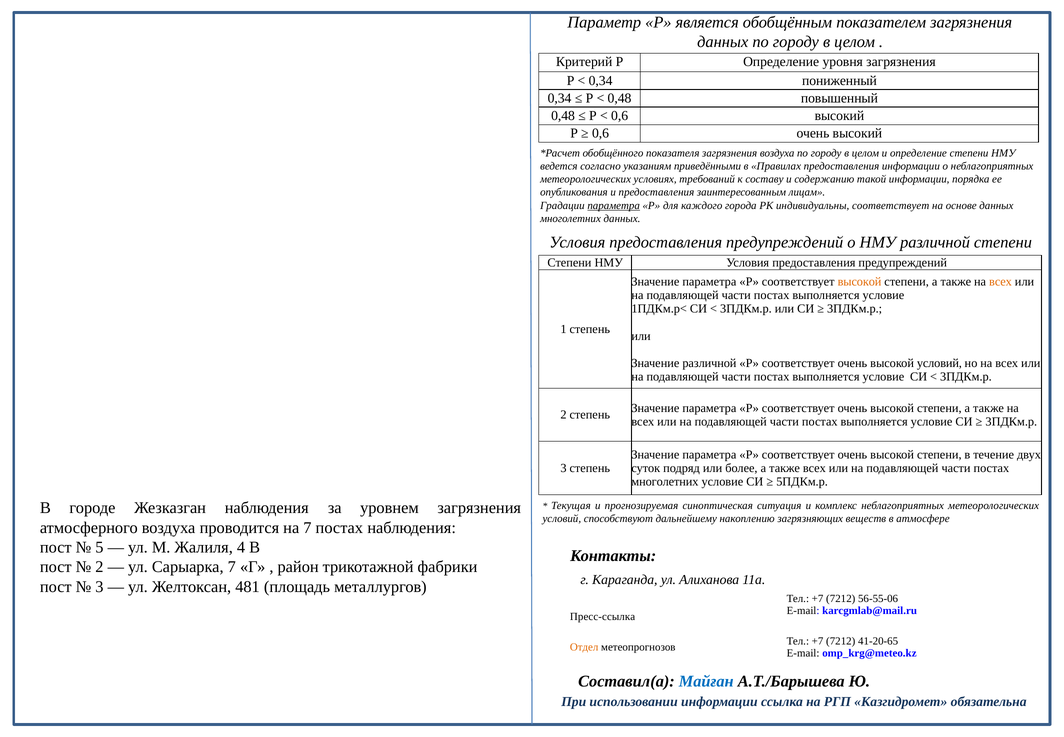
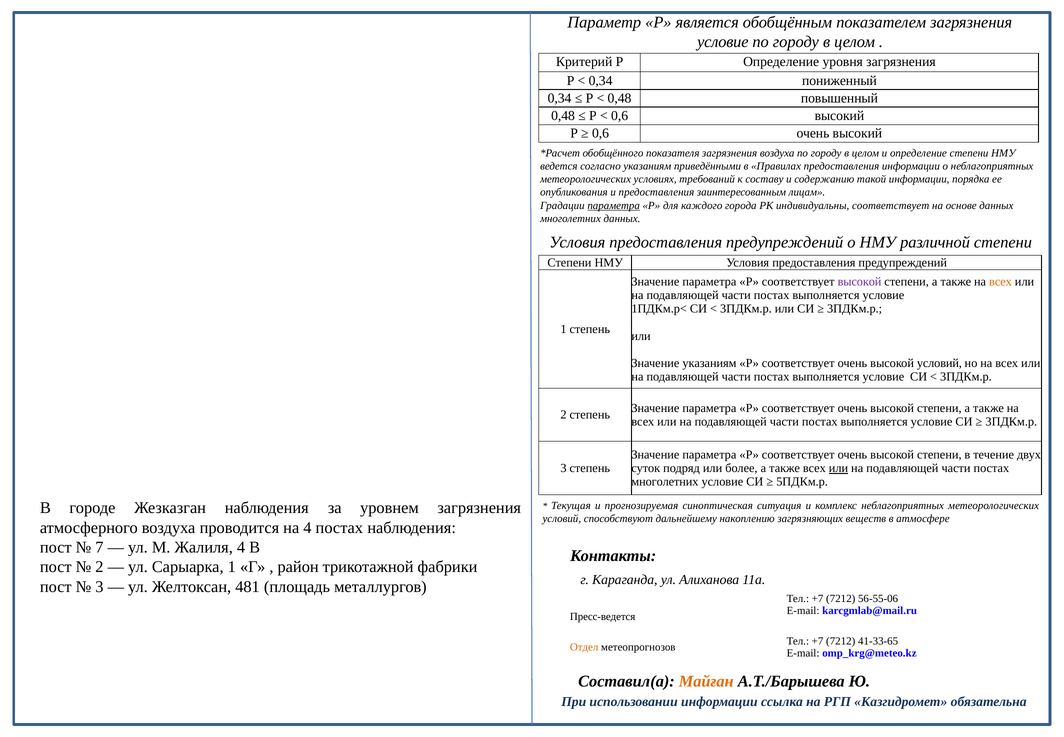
данных at (723, 42): данных -> условие
высокой at (860, 281) colour: orange -> purple
Значение различной: различной -> указаниям
или at (838, 468) underline: none -> present
на 7: 7 -> 4
5: 5 -> 7
Сарыарка 7: 7 -> 1
Пресс-ссылка: Пресс-ссылка -> Пресс-ведется
41-20-65: 41-20-65 -> 41-33-65
Майған colour: blue -> orange
